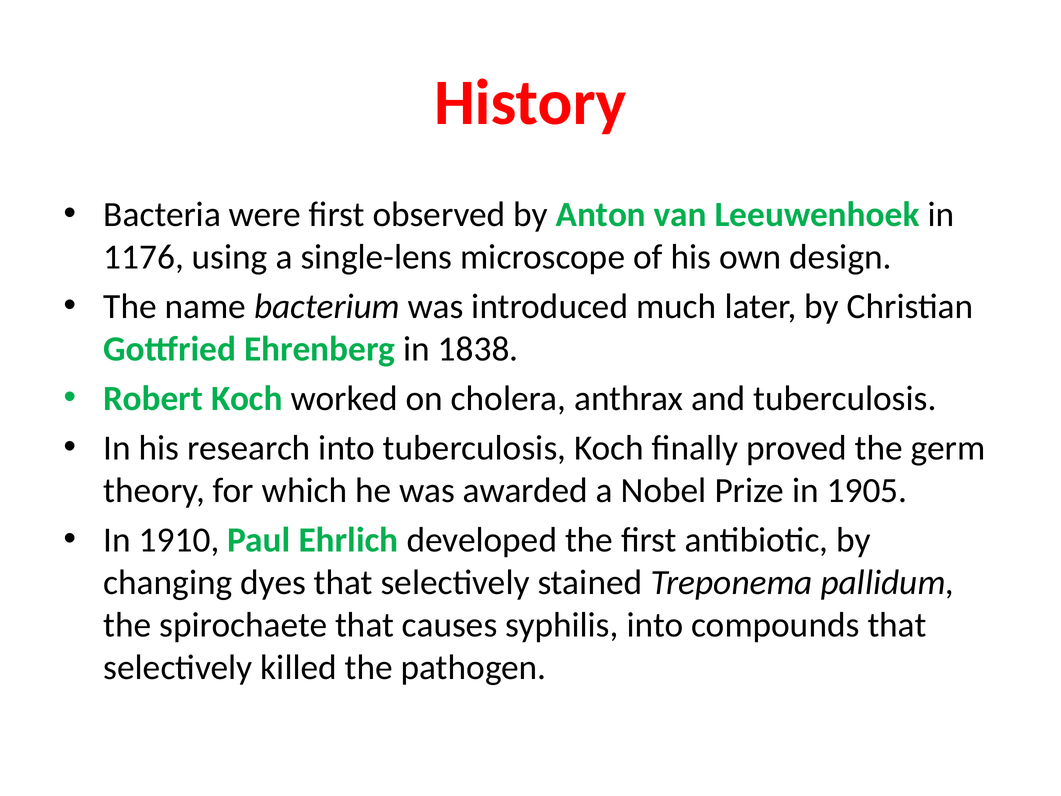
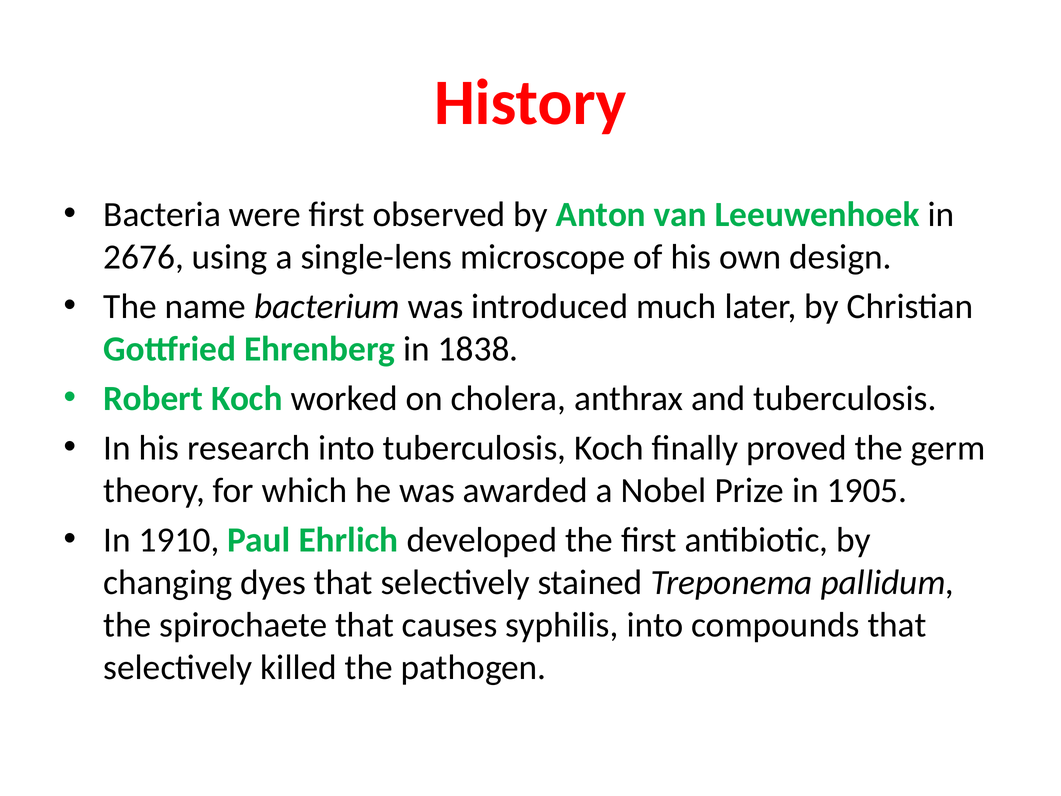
1176: 1176 -> 2676
